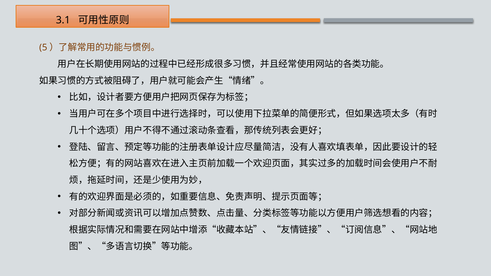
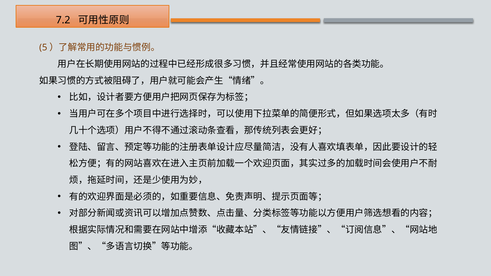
3.1: 3.1 -> 7.2
